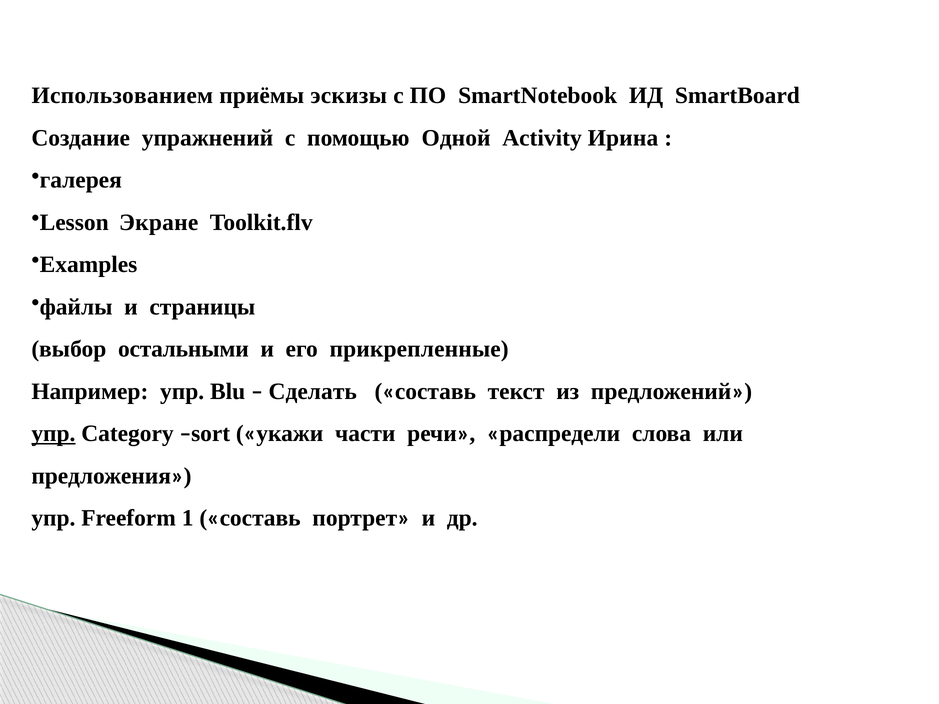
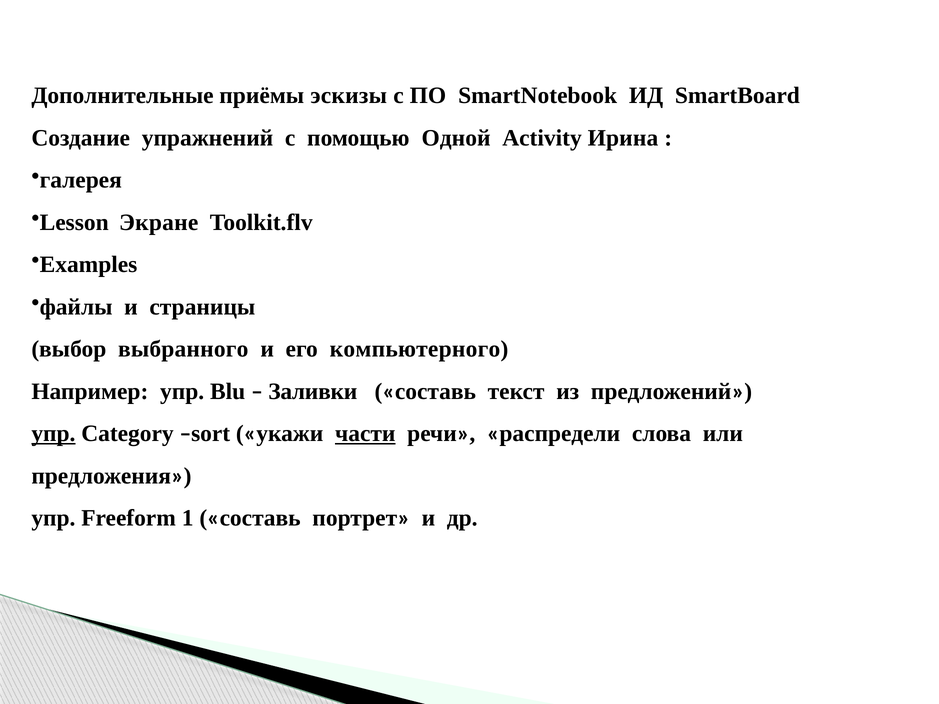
Использованием: Использованием -> Дополнительные
остальными: остальными -> выбранного
прикрепленные: прикрепленные -> компьютерного
Сделать: Сделать -> Заливки
части underline: none -> present
